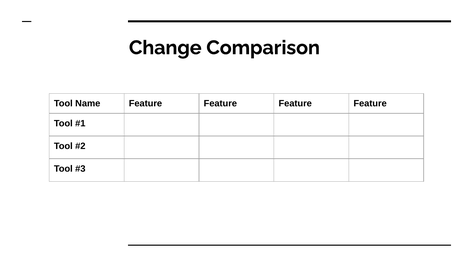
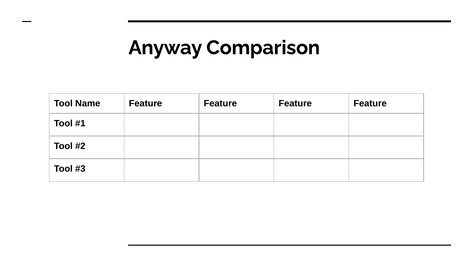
Change: Change -> Anyway
